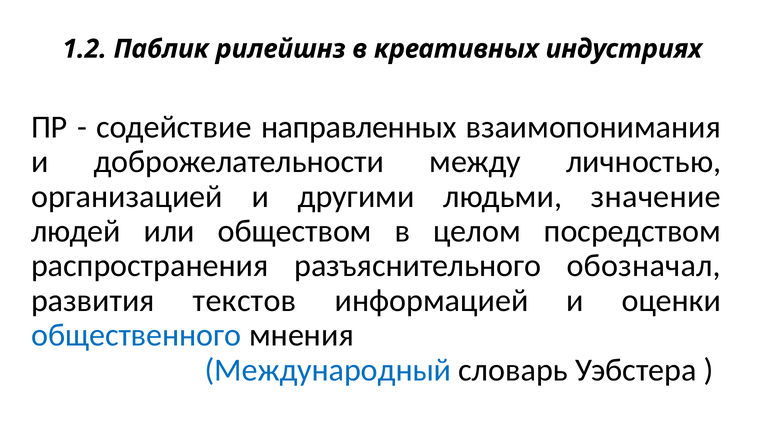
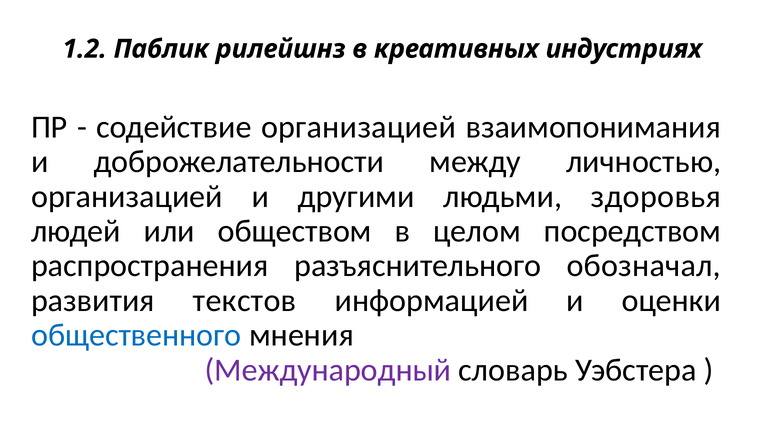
содействие направленных: направленных -> организацией
значение: значение -> здоровья
Международный colour: blue -> purple
